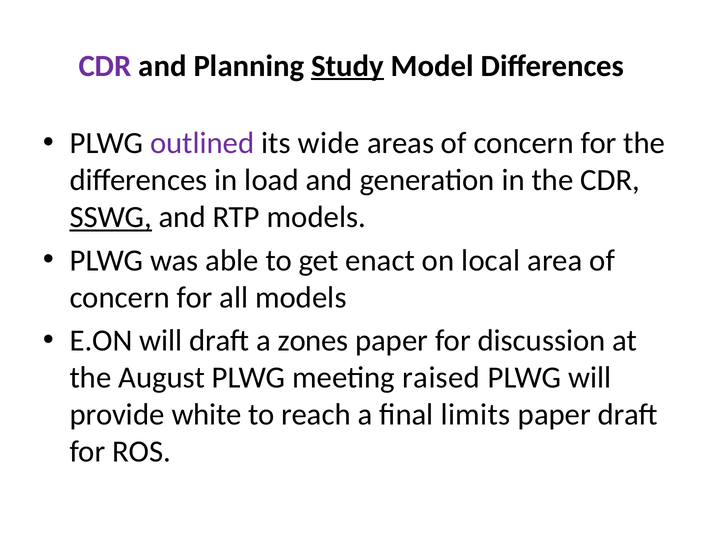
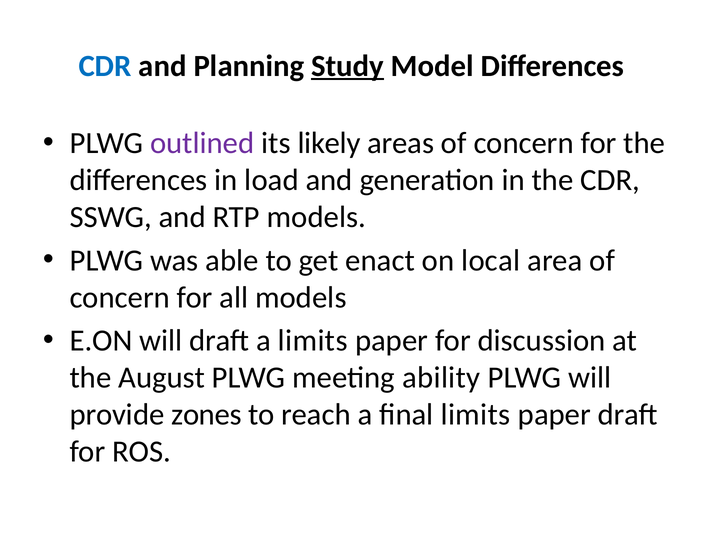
CDR at (105, 66) colour: purple -> blue
wide: wide -> likely
SSWG underline: present -> none
a zones: zones -> limits
raised: raised -> ability
white: white -> zones
